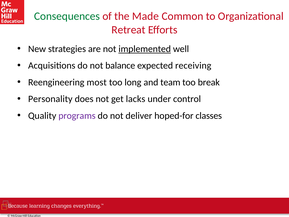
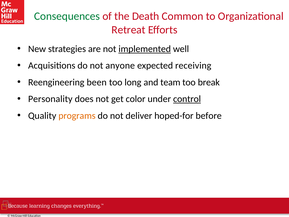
Made: Made -> Death
balance: balance -> anyone
most: most -> been
lacks: lacks -> color
control underline: none -> present
programs colour: purple -> orange
classes: classes -> before
